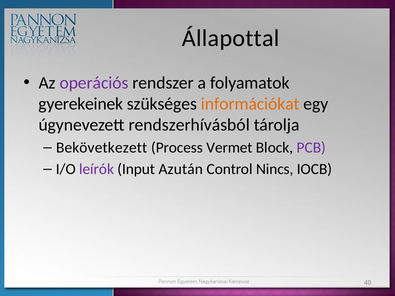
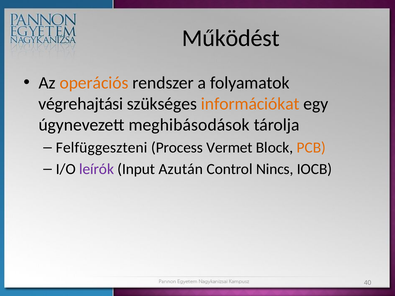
Állapottal: Állapottal -> Működést
operációs colour: purple -> orange
gyerekeinek: gyerekeinek -> végrehajtási
rendszerhívásból: rendszerhívásból -> meghibásodások
Bekövetkezett: Bekövetkezett -> Felfüggeszteni
PCB colour: purple -> orange
